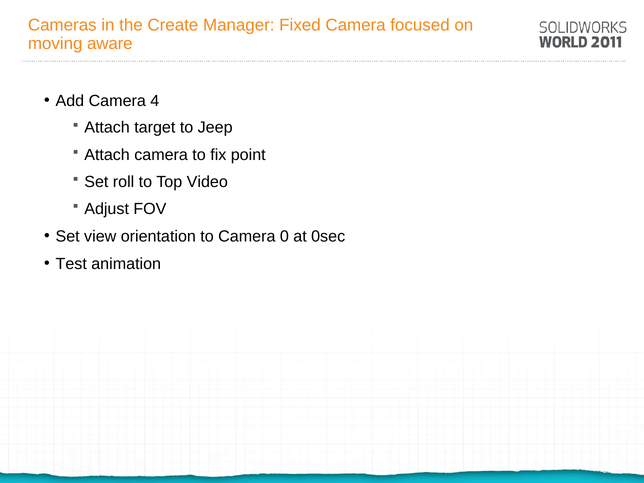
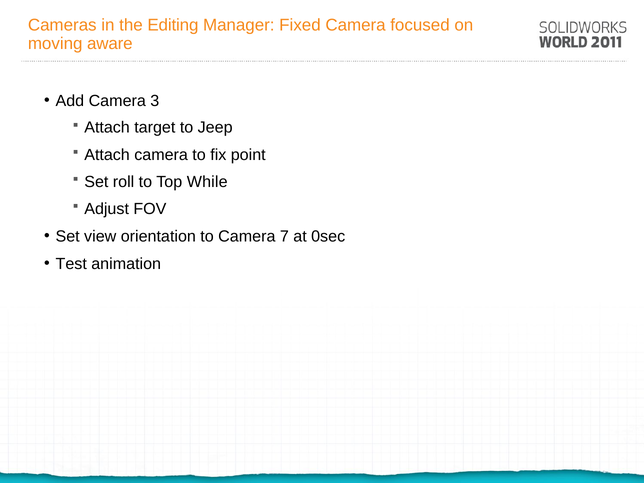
Create: Create -> Editing
4: 4 -> 3
Video: Video -> While
0: 0 -> 7
